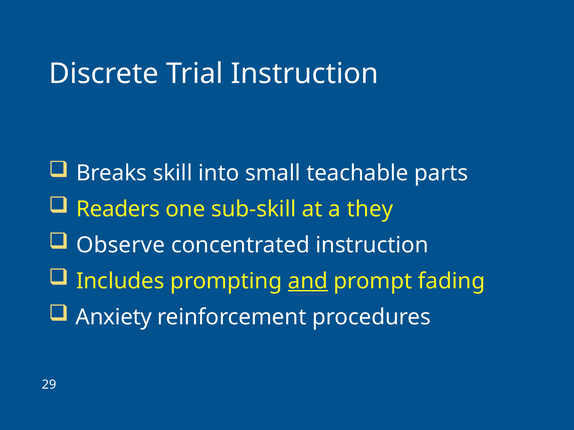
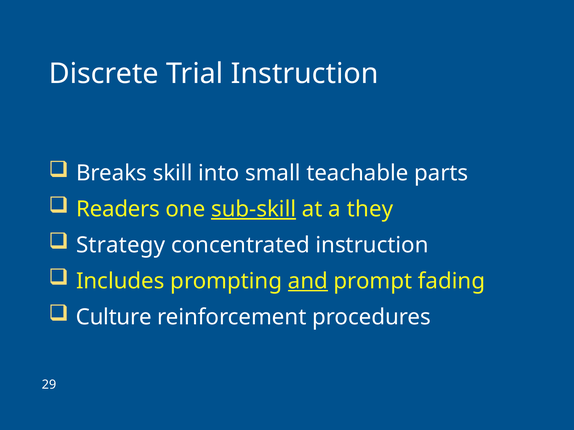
sub-skill underline: none -> present
Observe: Observe -> Strategy
Anxiety: Anxiety -> Culture
